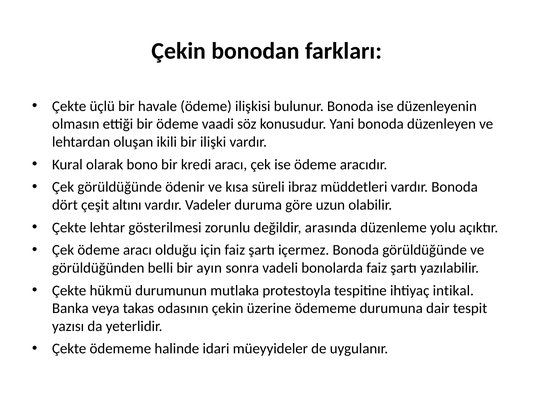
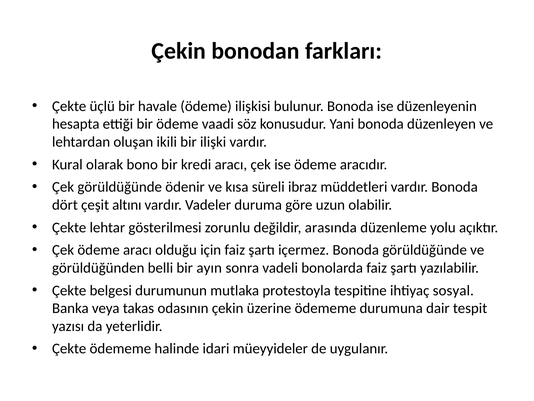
olmasın: olmasın -> hesapta
hükmü: hükmü -> belgesi
intikal: intikal -> sosyal
